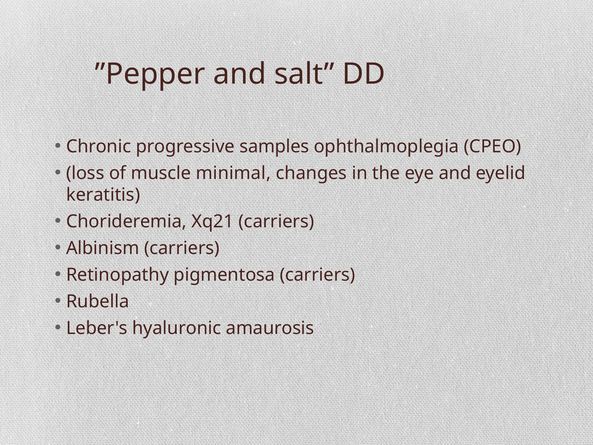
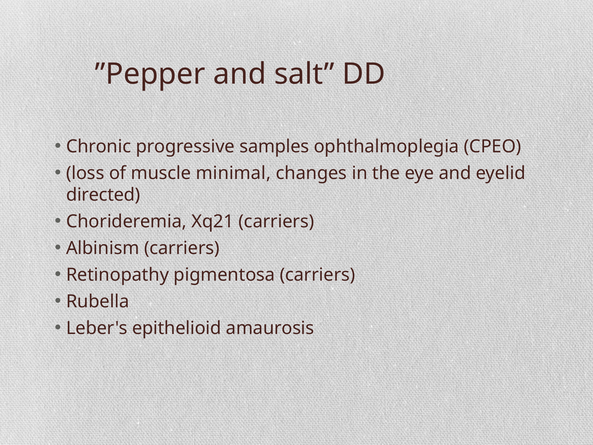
keratitis: keratitis -> directed
hyaluronic: hyaluronic -> epithelioid
